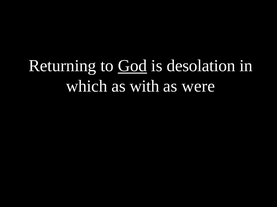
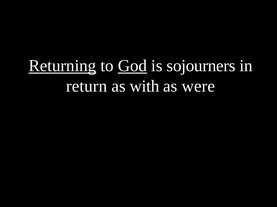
Returning underline: none -> present
desolation: desolation -> sojourners
which: which -> return
